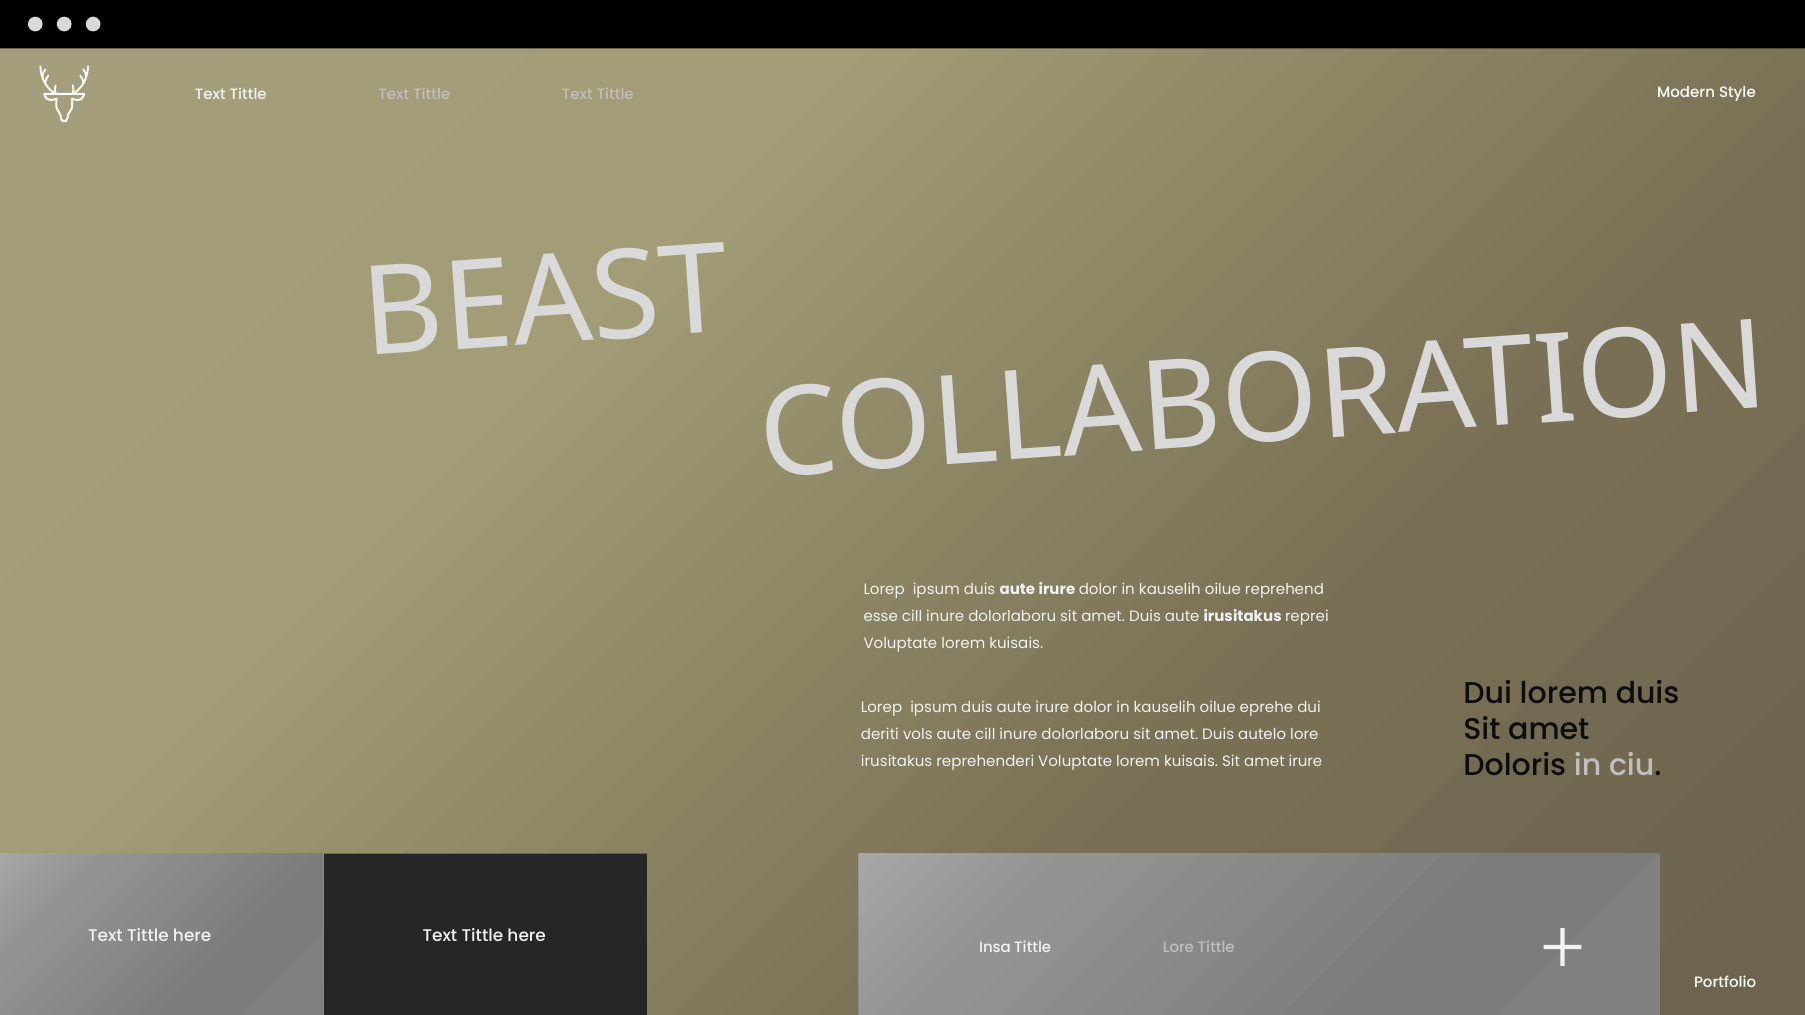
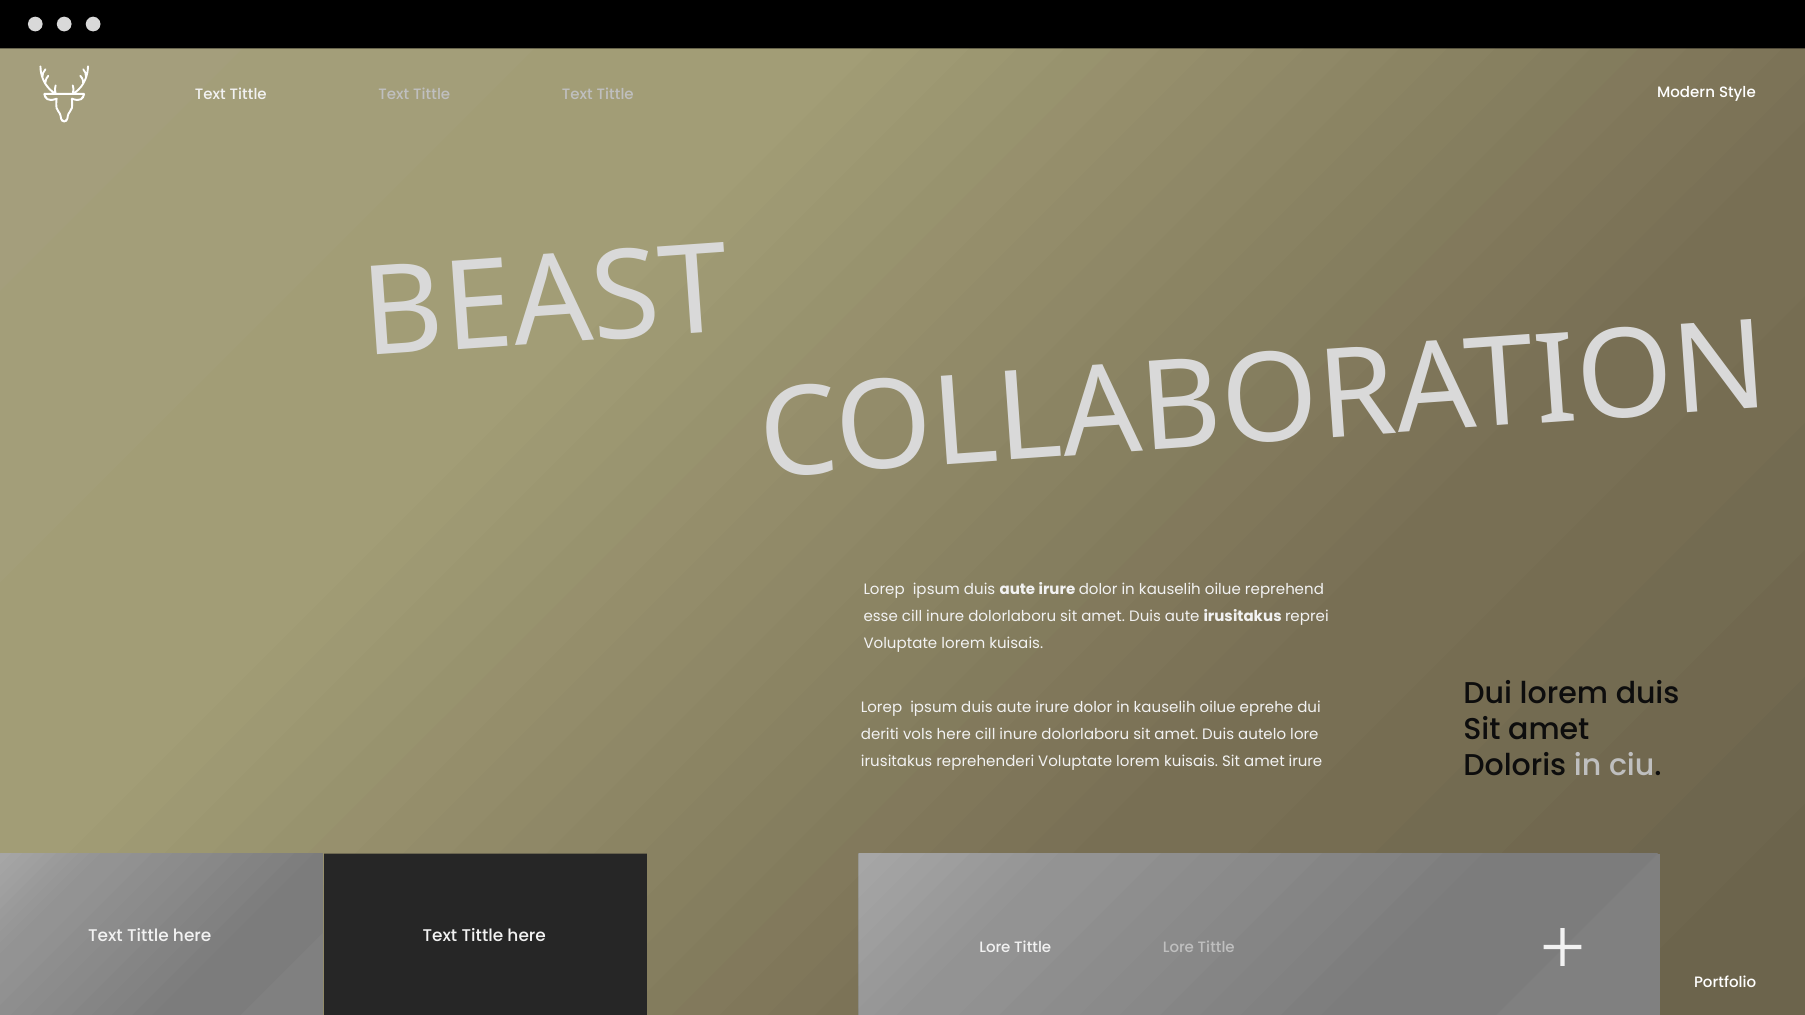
vols aute: aute -> here
Insa at (995, 948): Insa -> Lore
